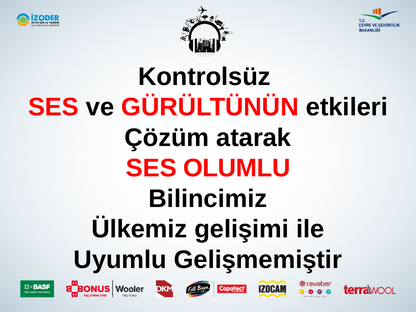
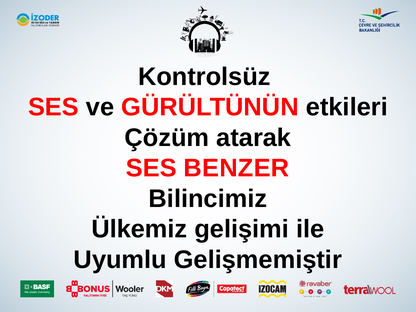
OLUMLU: OLUMLU -> BENZER
